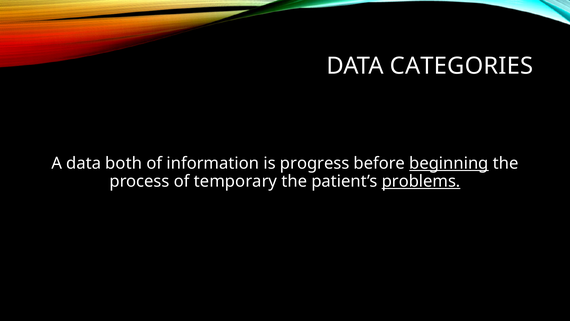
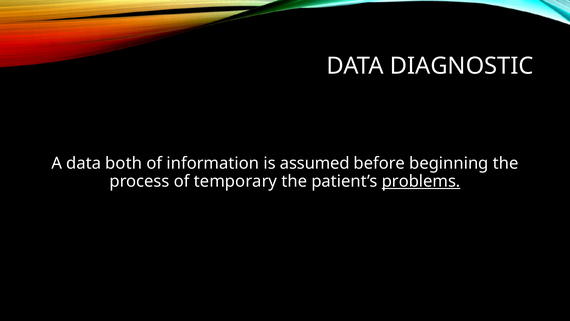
CATEGORIES: CATEGORIES -> DIAGNOSTIC
progress: progress -> assumed
beginning underline: present -> none
